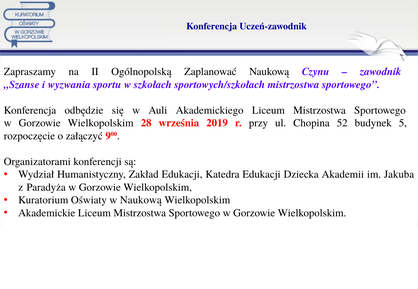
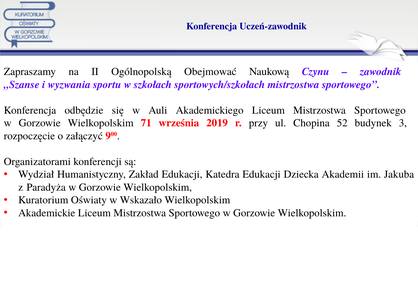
Zaplanować: Zaplanować -> Obejmować
28: 28 -> 71
5: 5 -> 3
w Naukową: Naukową -> Wskazało
